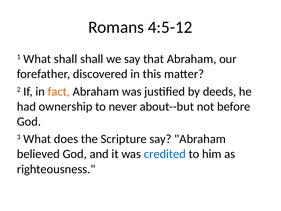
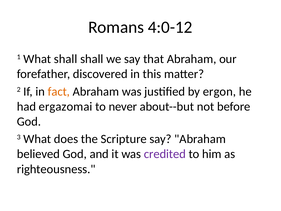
4:5-12: 4:5-12 -> 4:0-12
deeds: deeds -> ergon
ownership: ownership -> ergazomai
credited colour: blue -> purple
